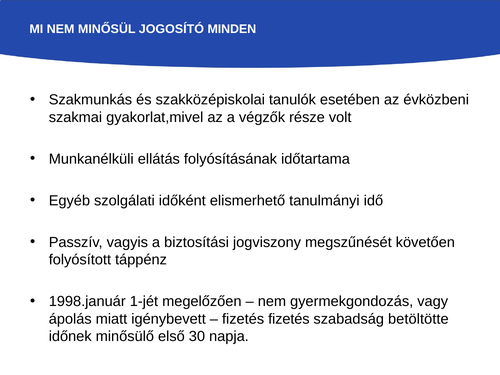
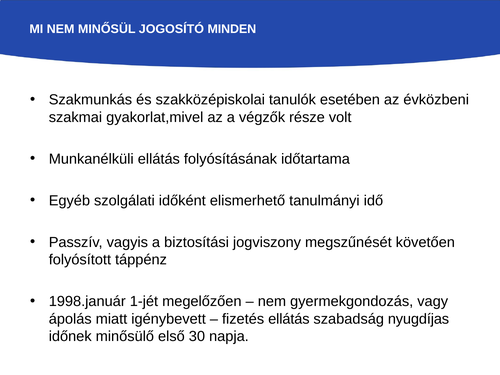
fizetés fizetés: fizetés -> ellátás
betöltötte: betöltötte -> nyugdíjas
